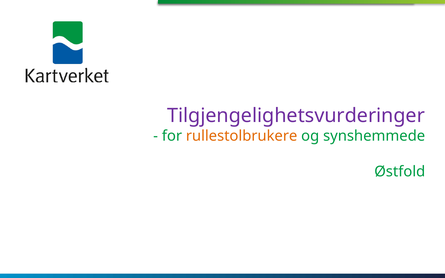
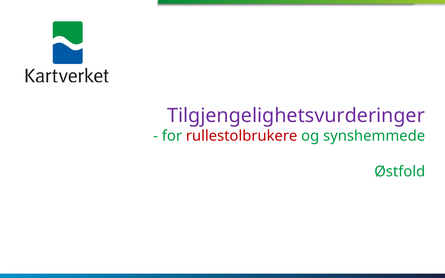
rullestolbrukere colour: orange -> red
